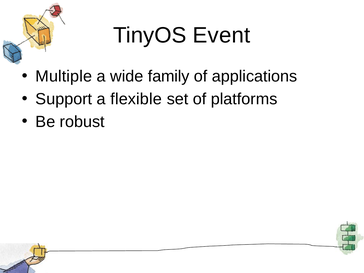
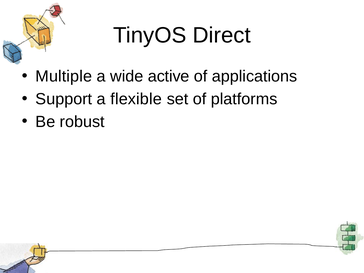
Event: Event -> Direct
family: family -> active
